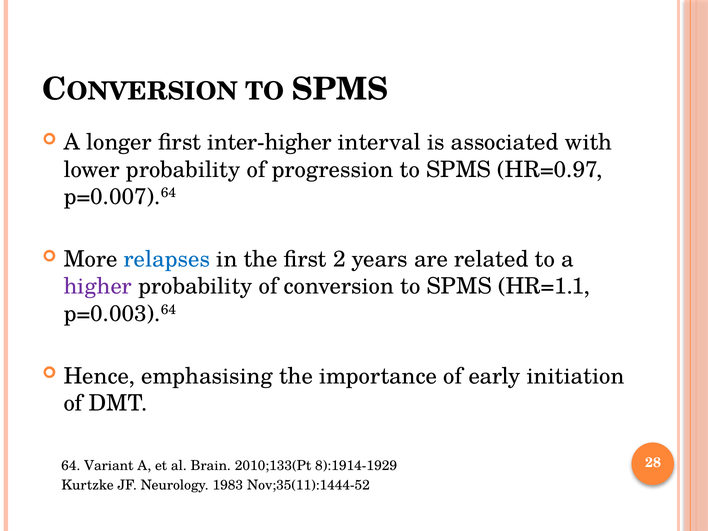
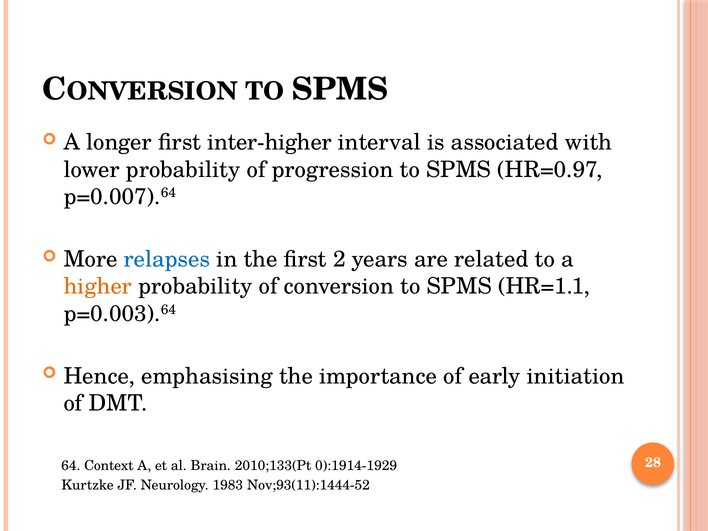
higher colour: purple -> orange
Variant: Variant -> Context
8):1914-1929: 8):1914-1929 -> 0):1914-1929
Nov;35(11):1444-52: Nov;35(11):1444-52 -> Nov;93(11):1444-52
